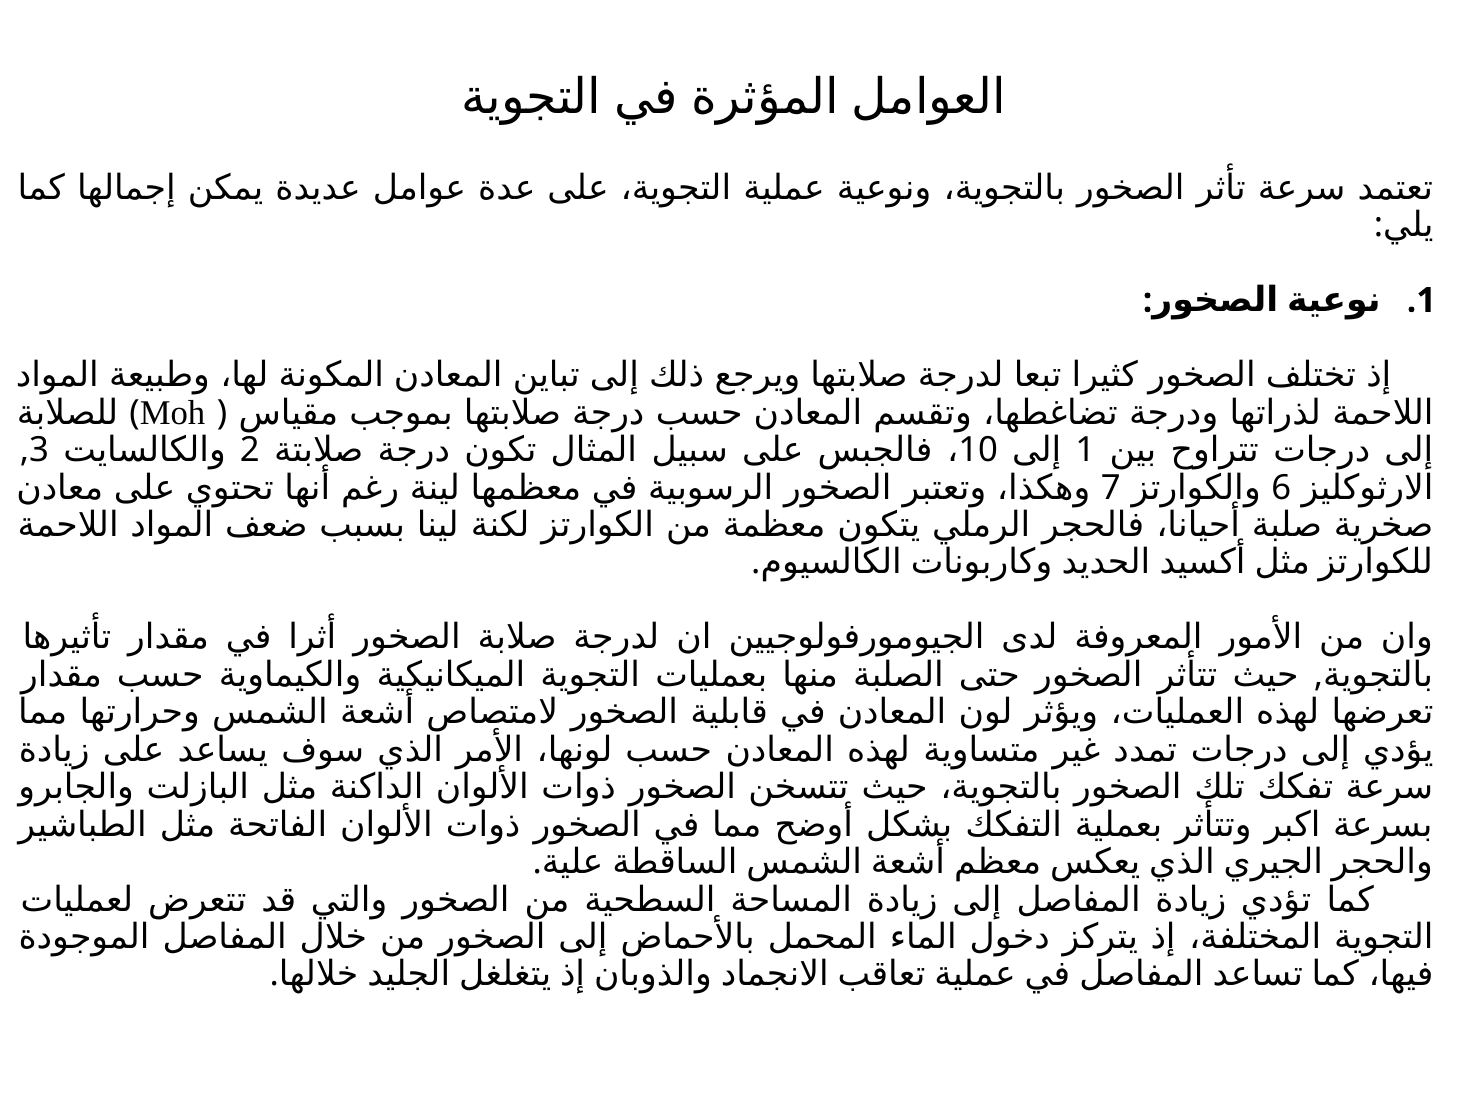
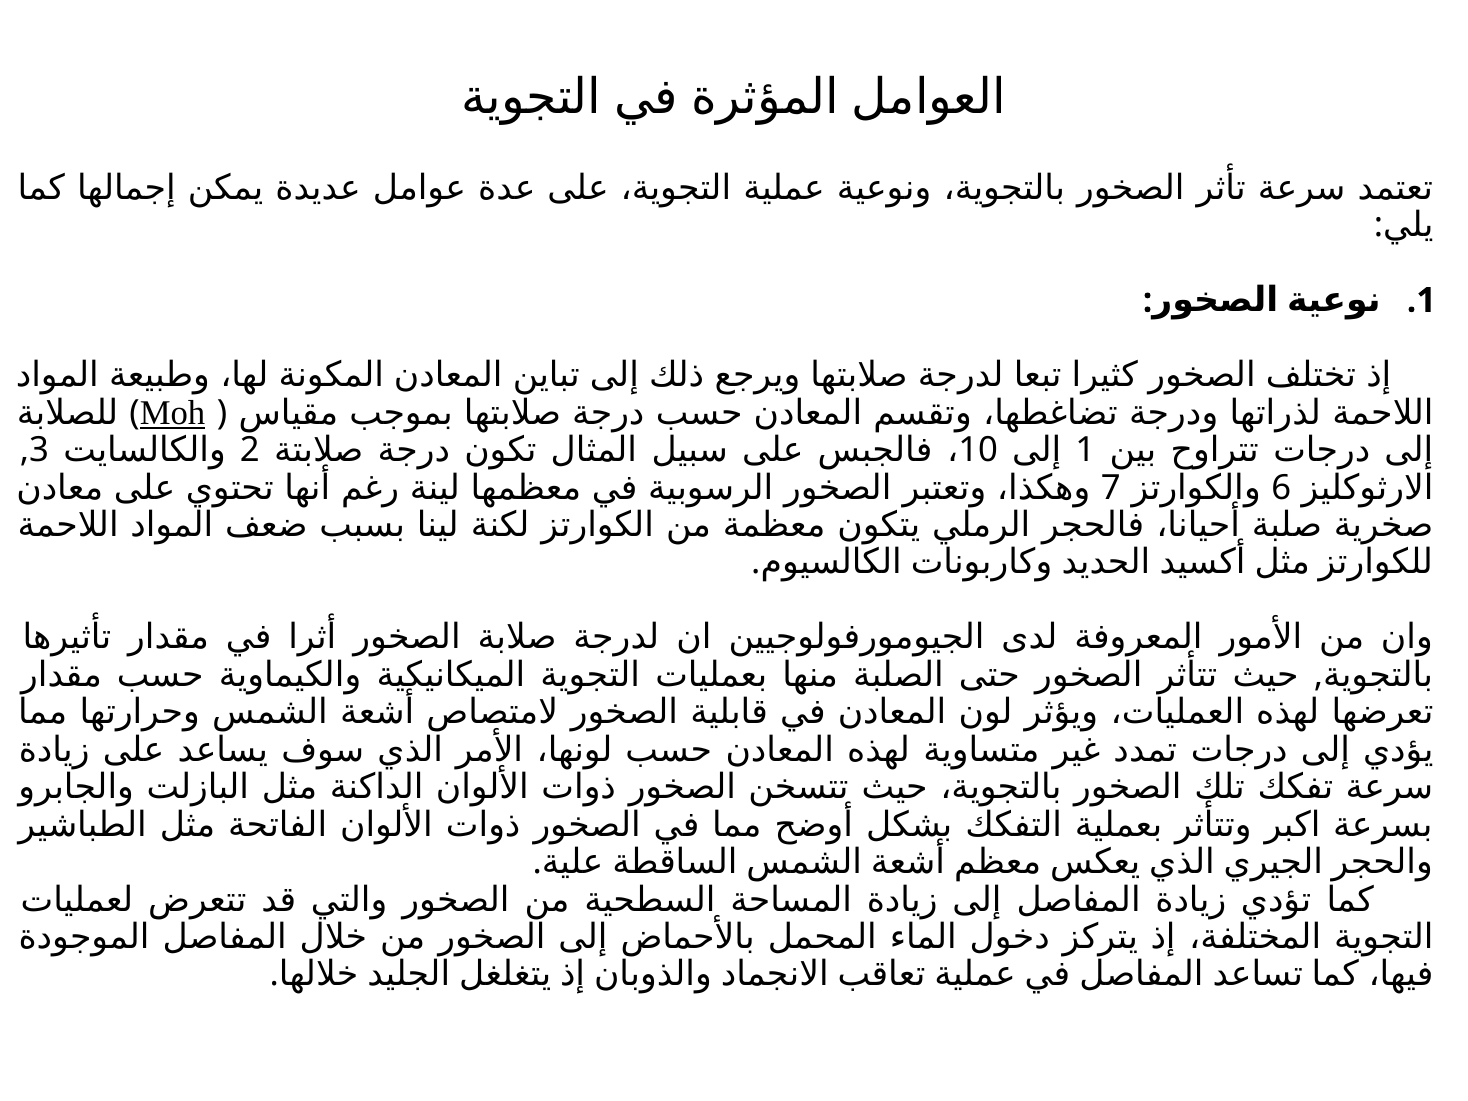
Moh underline: none -> present
